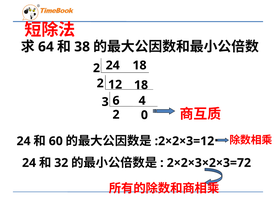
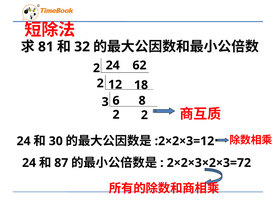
64: 64 -> 81
38: 38 -> 32
24 18: 18 -> 62
4: 4 -> 8
2 0: 0 -> 2
60: 60 -> 30
32: 32 -> 87
